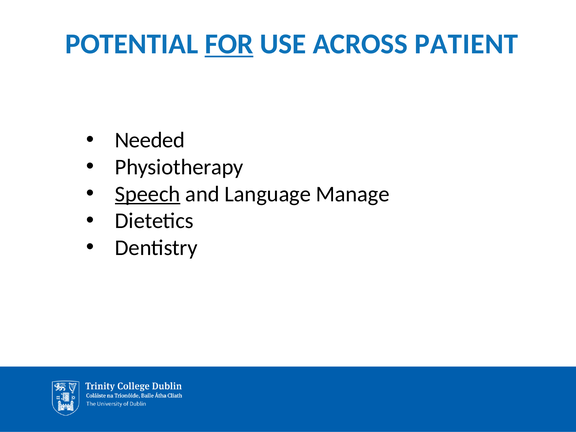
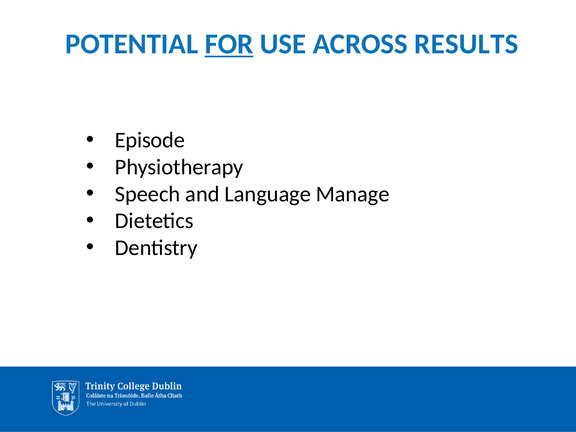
PATIENT: PATIENT -> RESULTS
Needed: Needed -> Episode
Speech underline: present -> none
